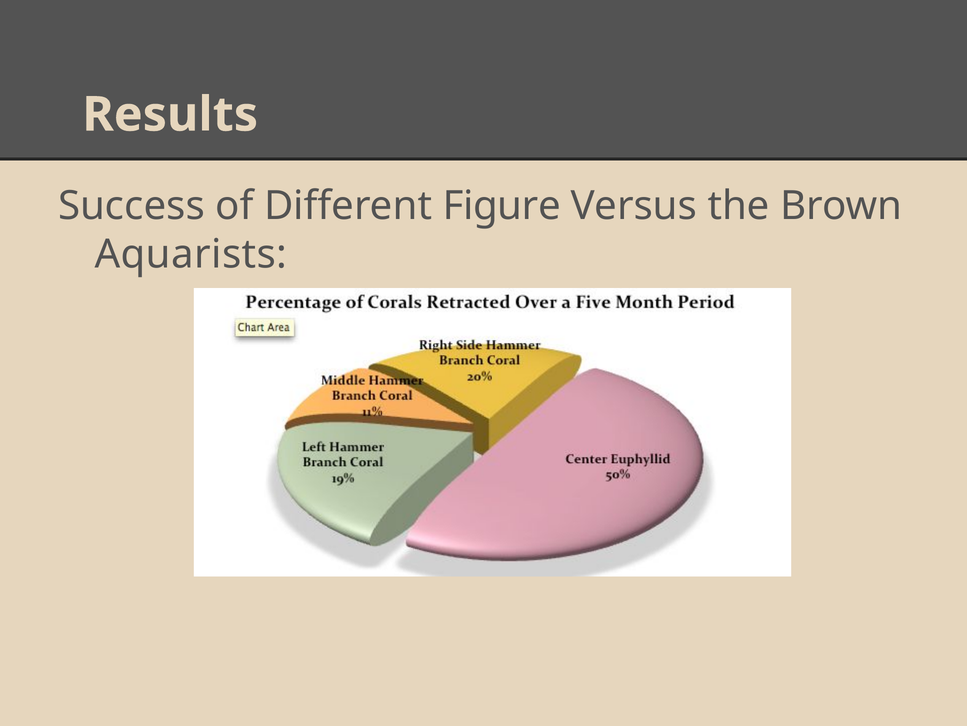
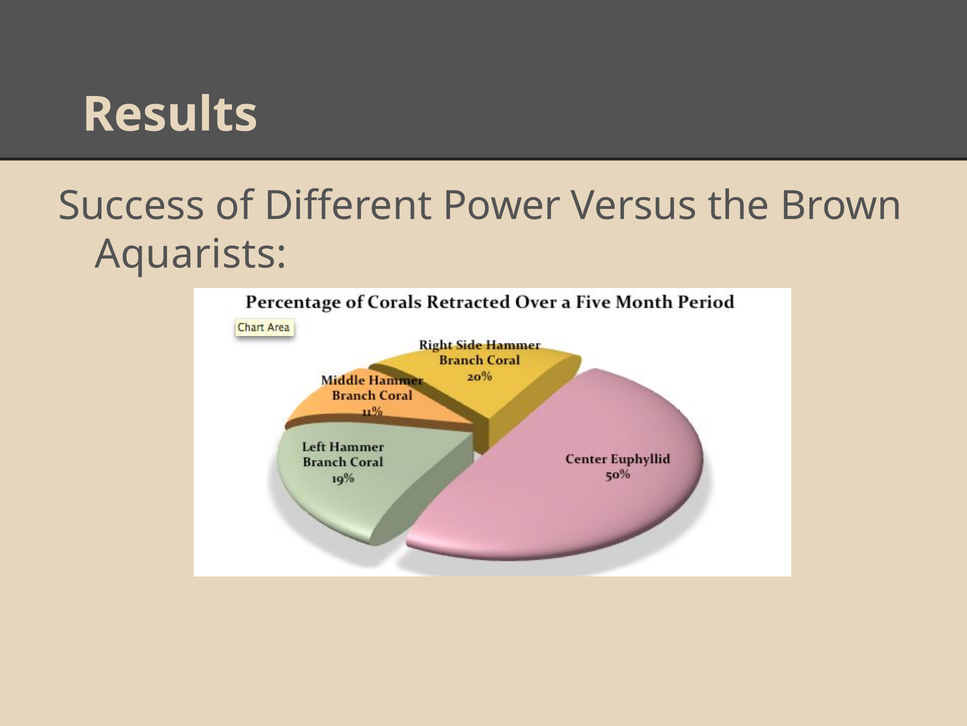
Different Figure: Figure -> Power
